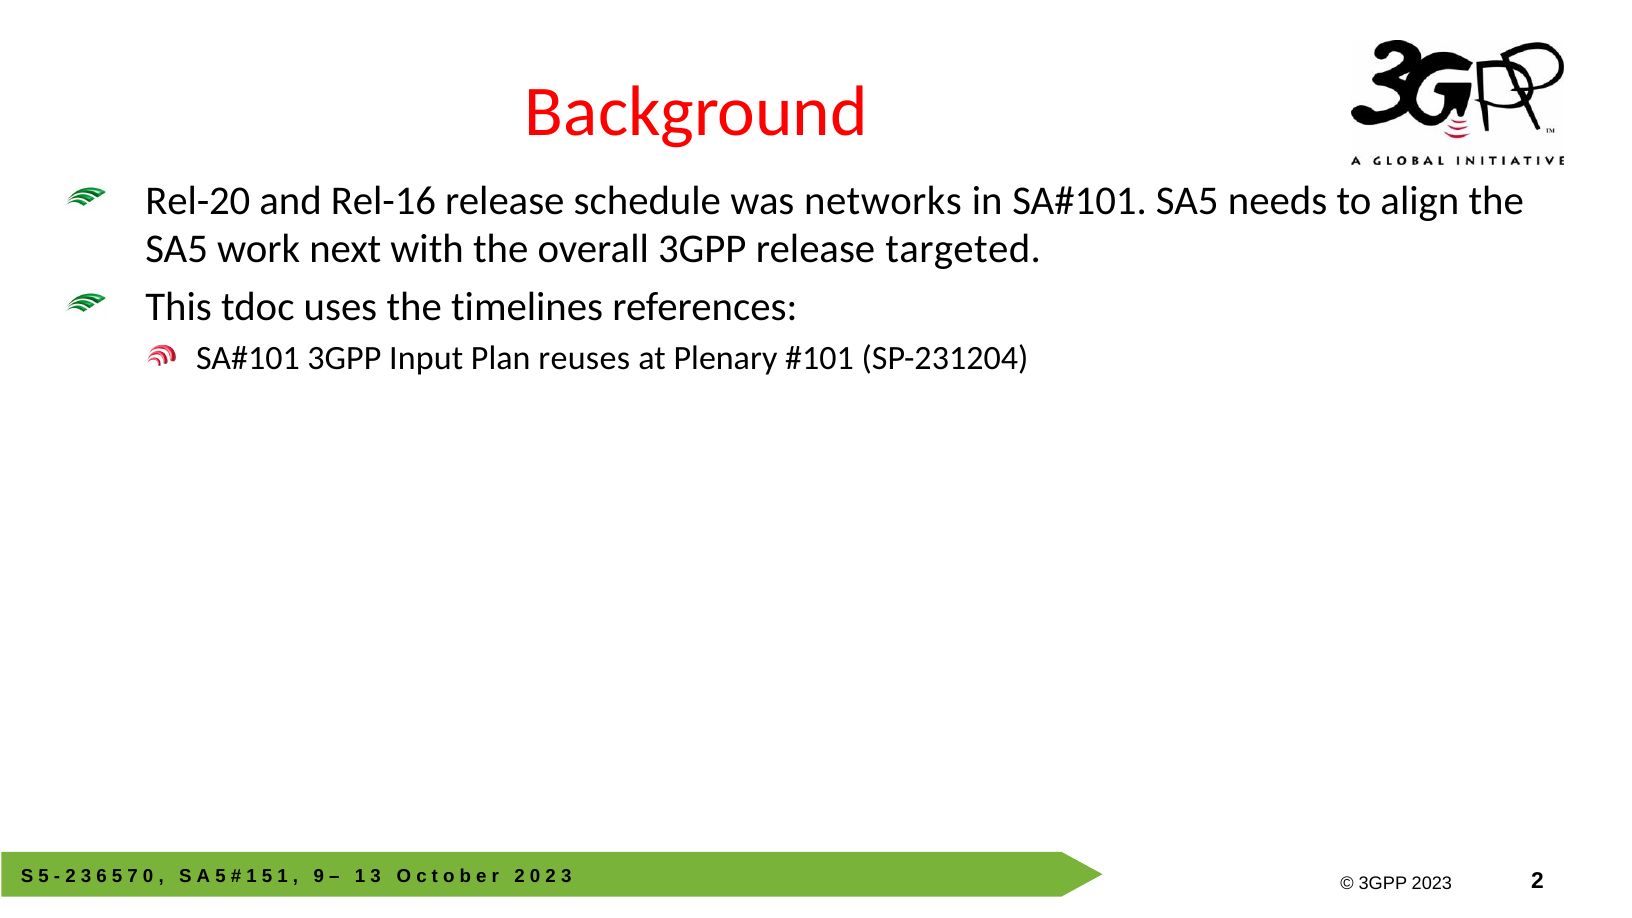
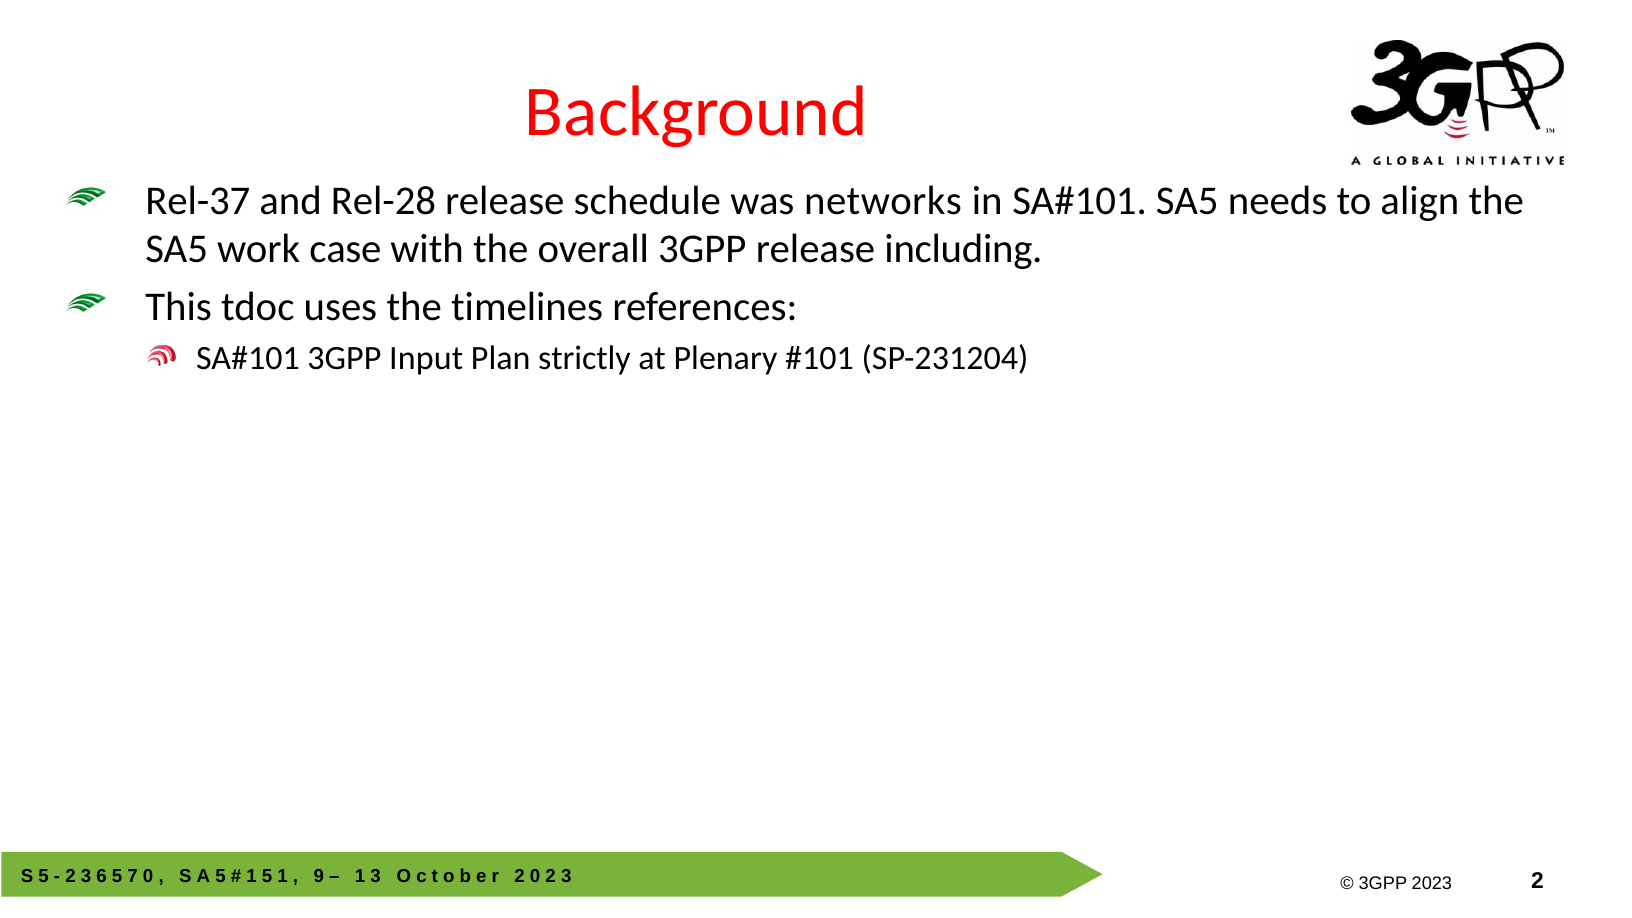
Rel-20: Rel-20 -> Rel-37
Rel-16: Rel-16 -> Rel-28
next: next -> case
targeted: targeted -> including
reuses: reuses -> strictly
